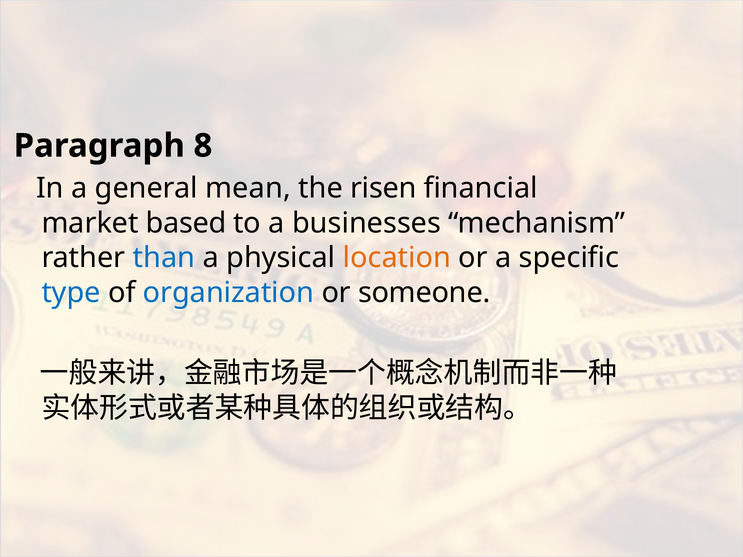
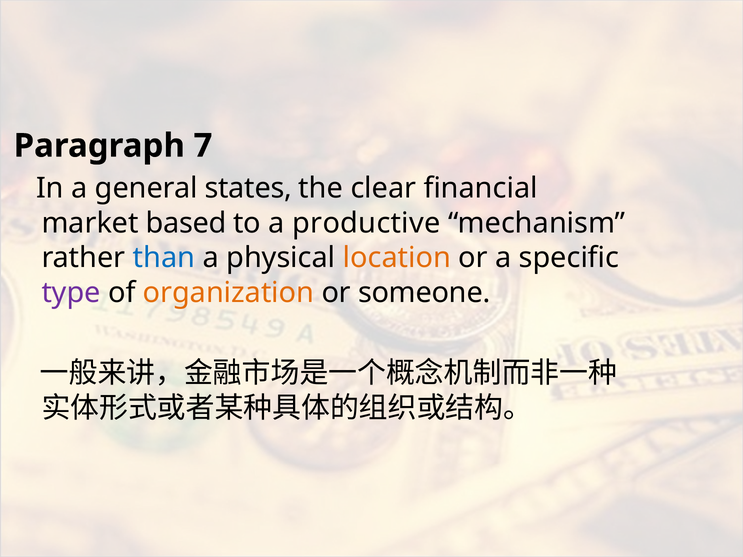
8: 8 -> 7
mean: mean -> states
risen: risen -> clear
businesses: businesses -> productive
type colour: blue -> purple
organization colour: blue -> orange
